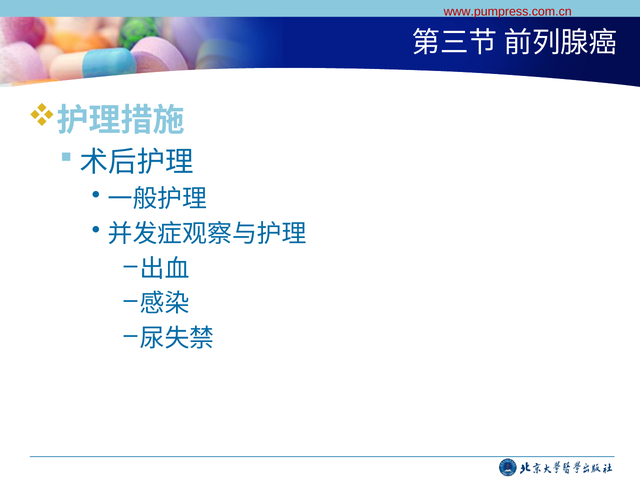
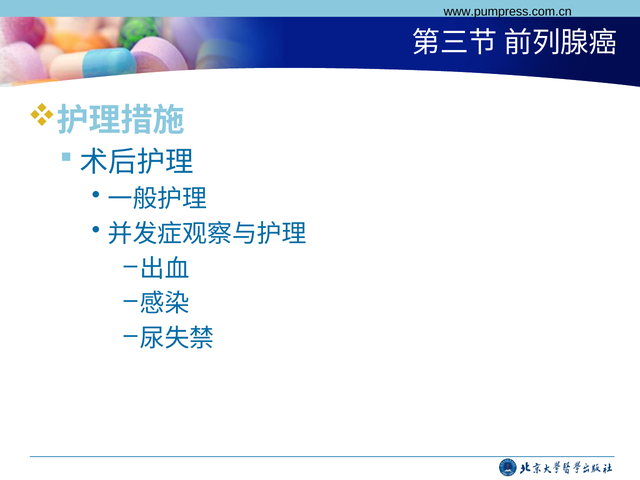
www.pumpress.com.cn colour: red -> black
